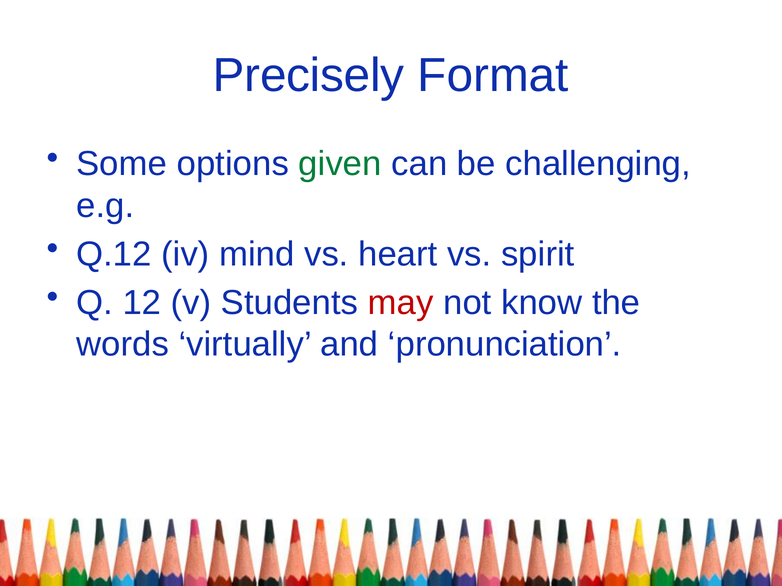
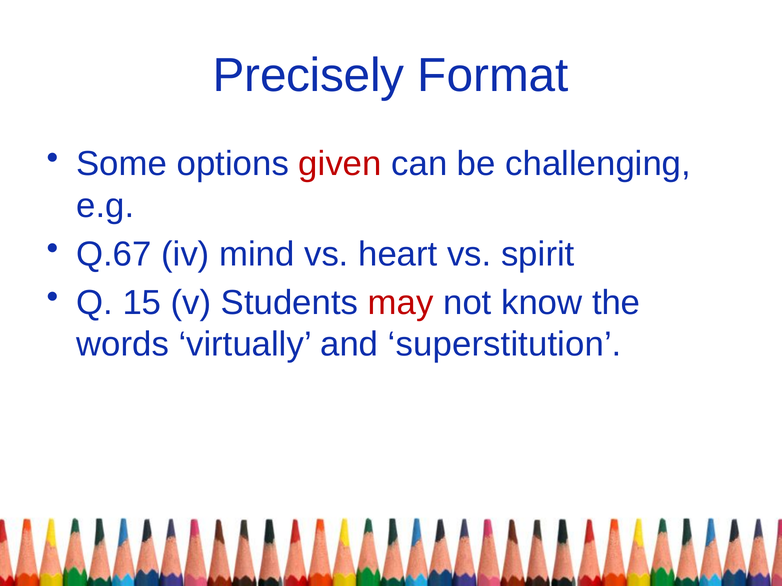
given colour: green -> red
Q.12: Q.12 -> Q.67
12: 12 -> 15
pronunciation: pronunciation -> superstitution
